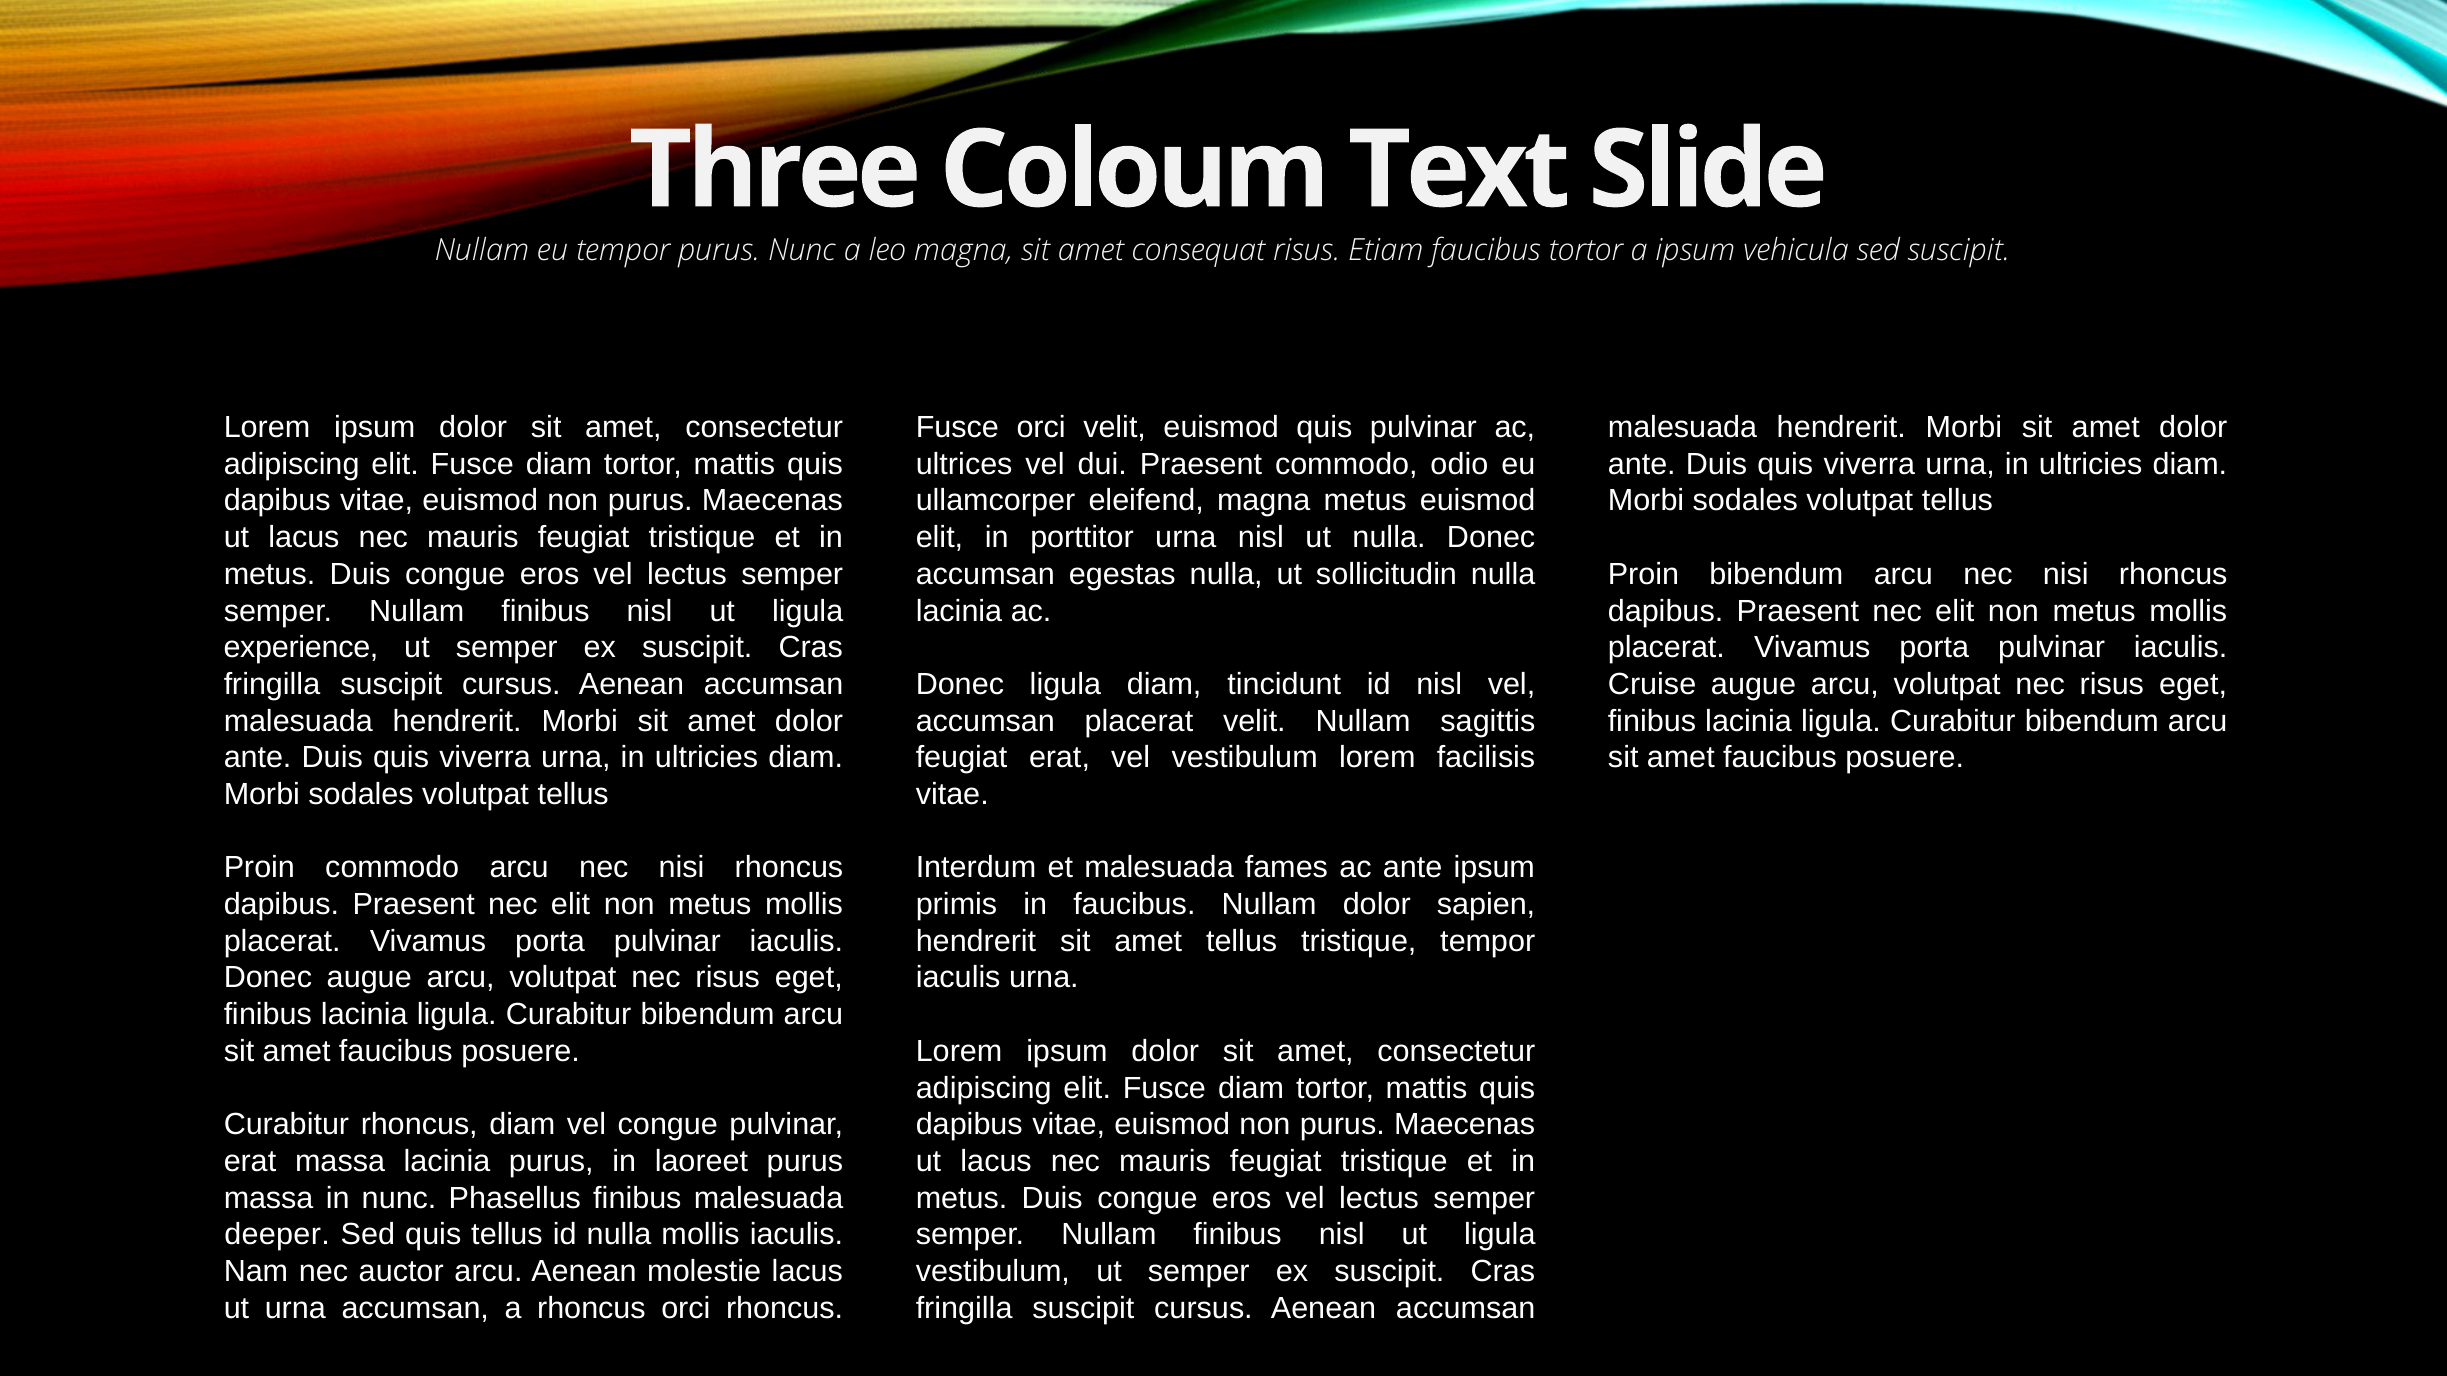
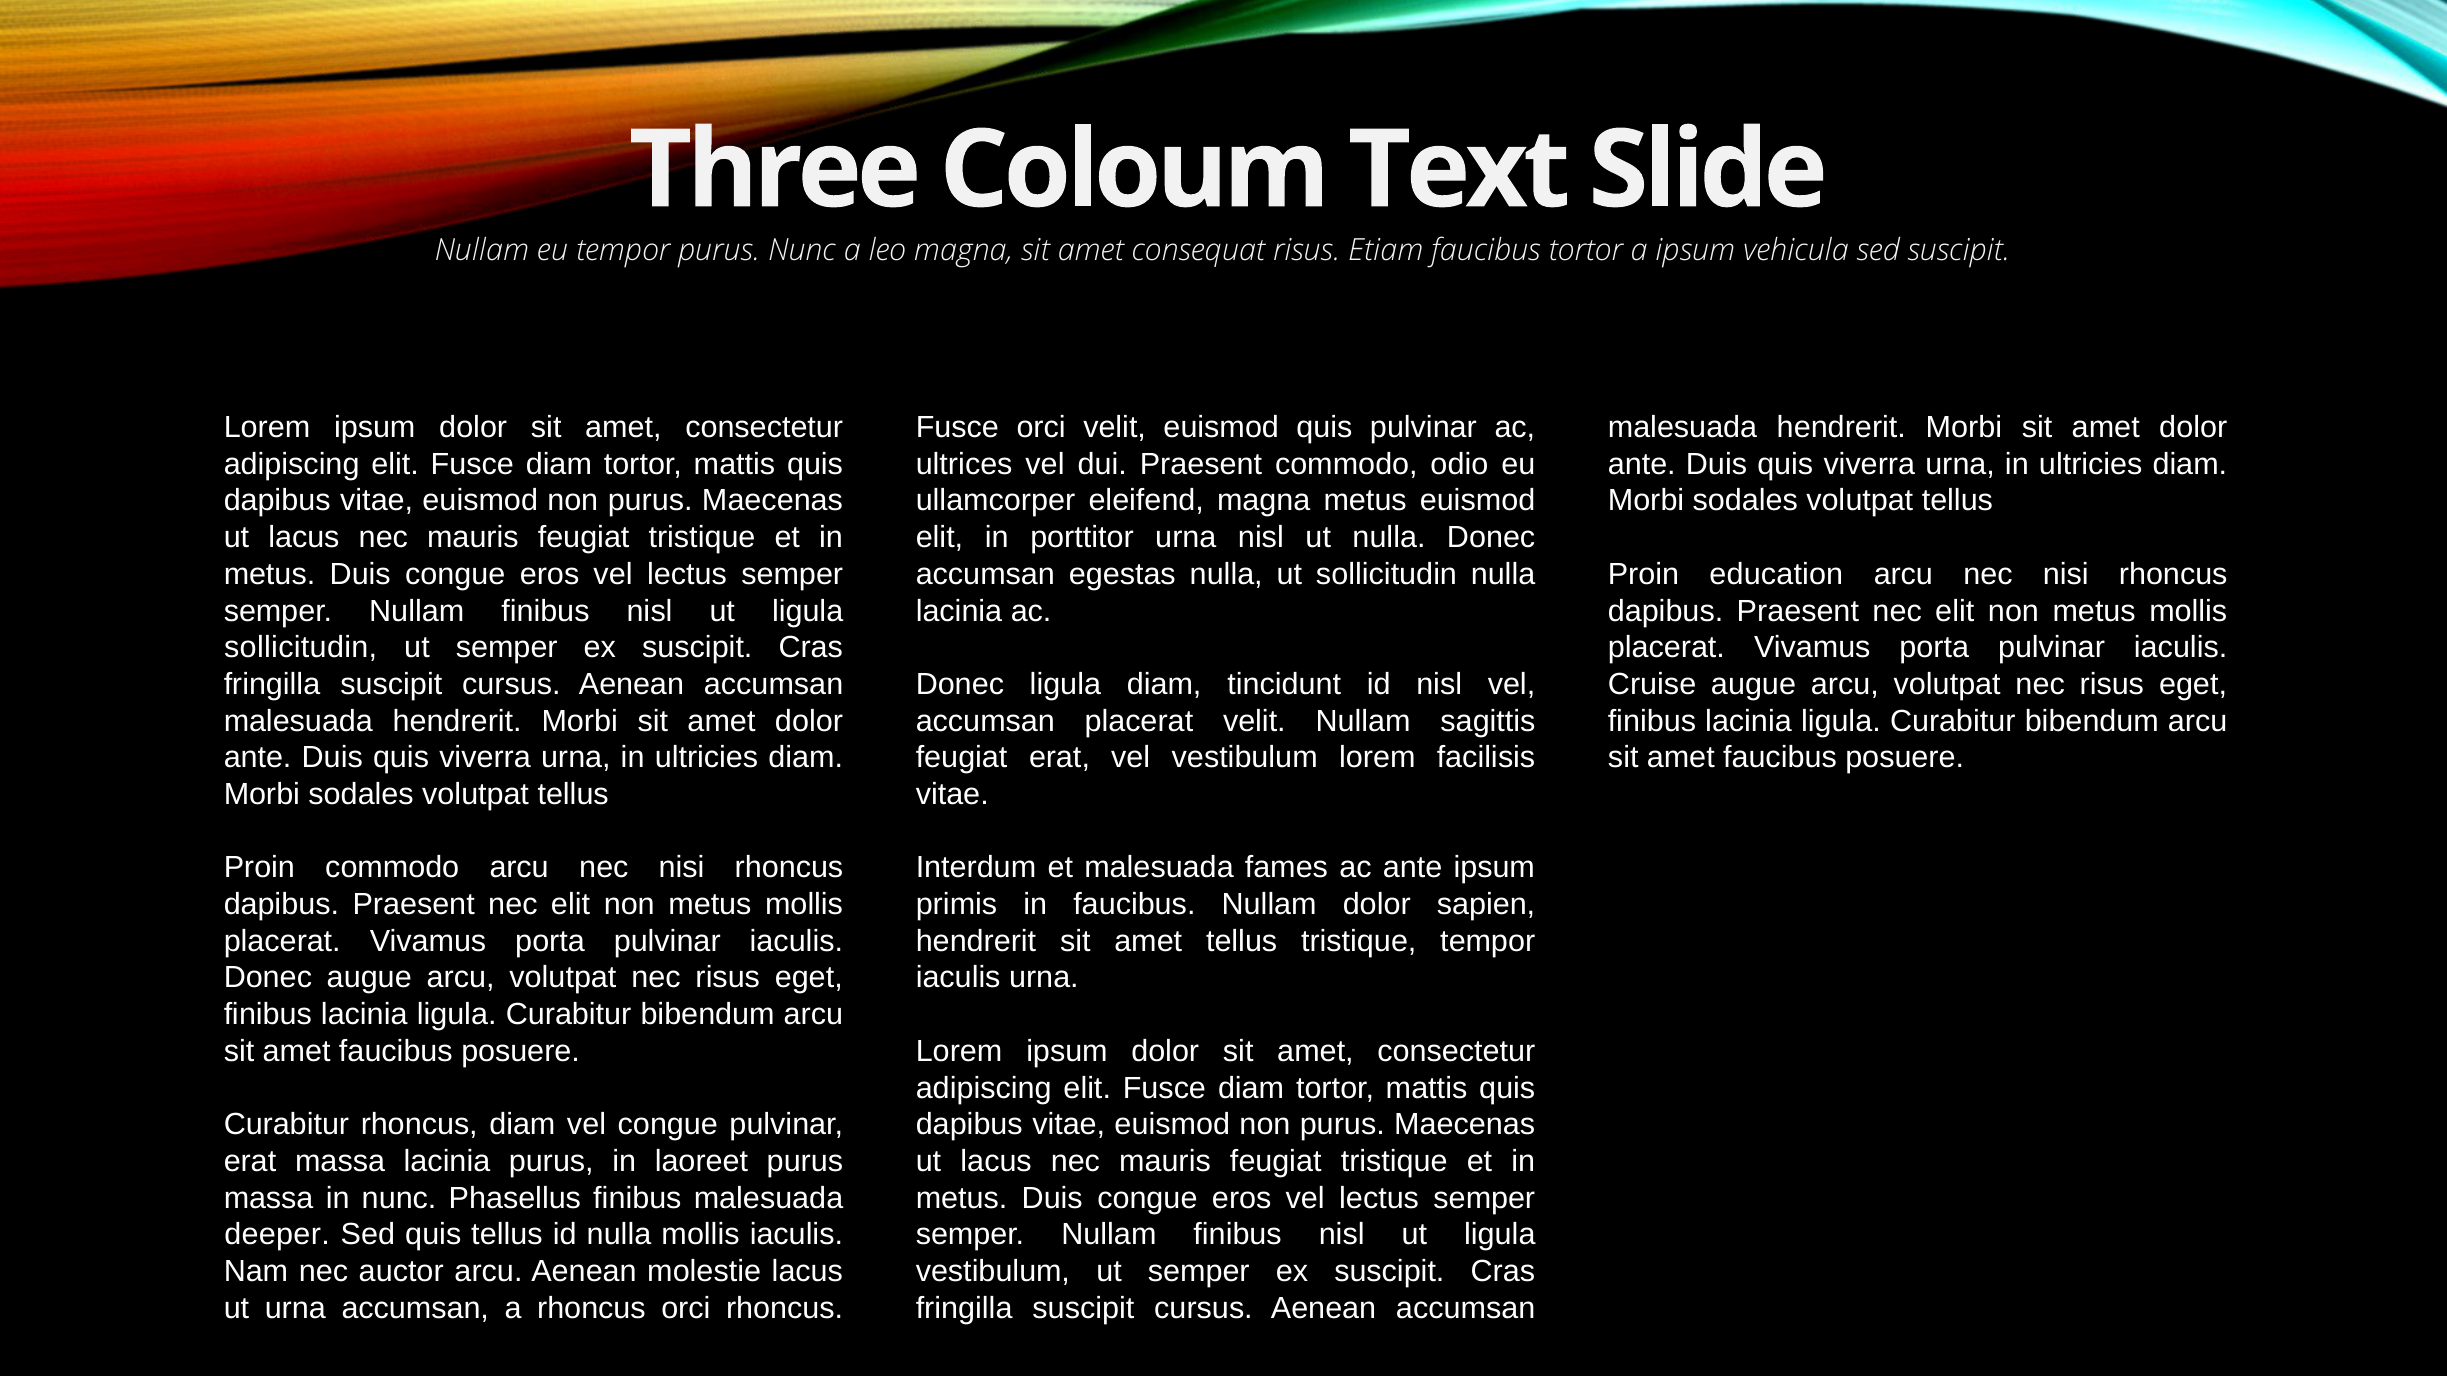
Proin bibendum: bibendum -> education
experience at (301, 648): experience -> sollicitudin
